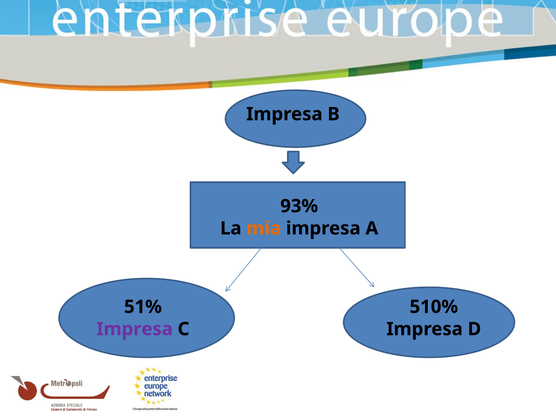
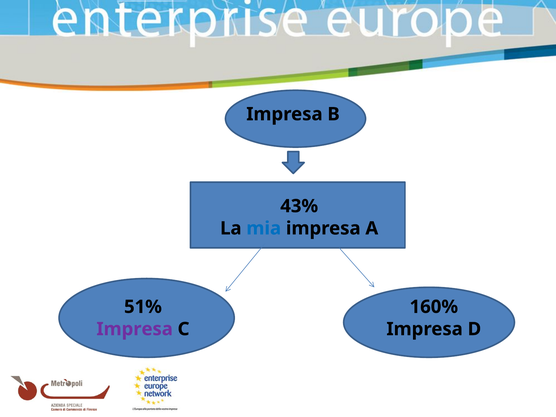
93%: 93% -> 43%
mia colour: orange -> blue
510%: 510% -> 160%
